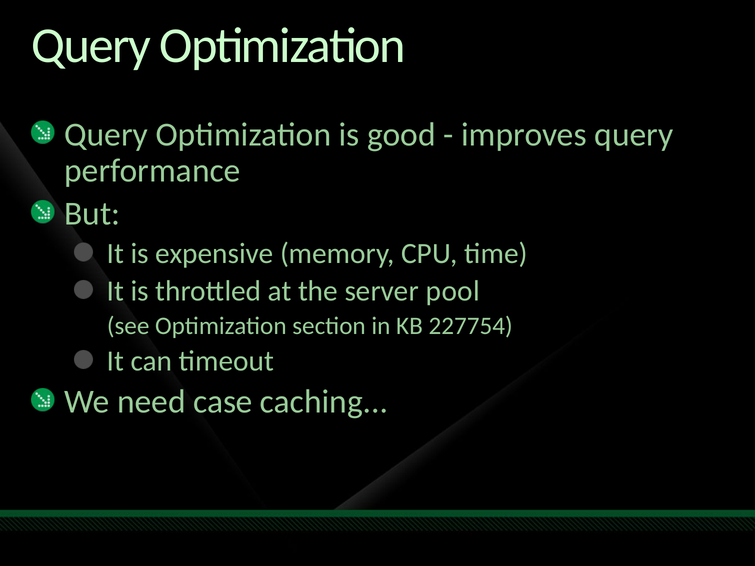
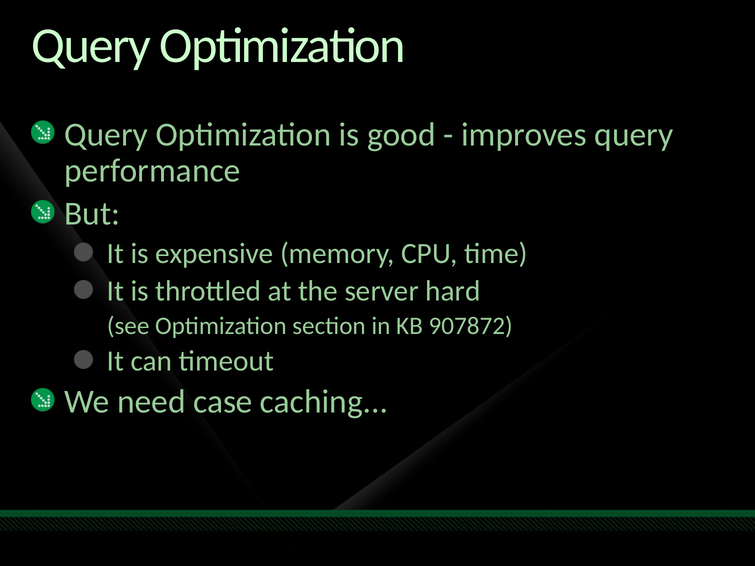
pool: pool -> hard
227754: 227754 -> 907872
